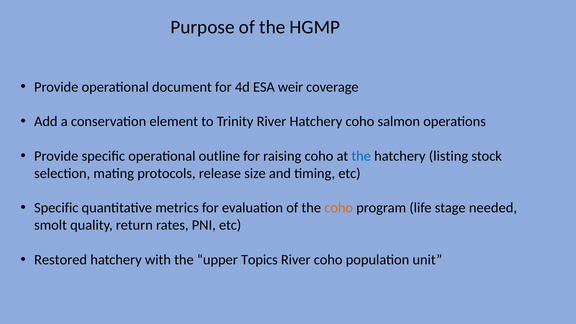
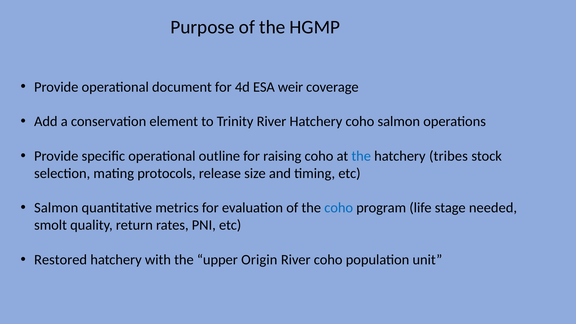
listing: listing -> tribes
Specific at (56, 208): Specific -> Salmon
coho at (339, 208) colour: orange -> blue
Topics: Topics -> Origin
